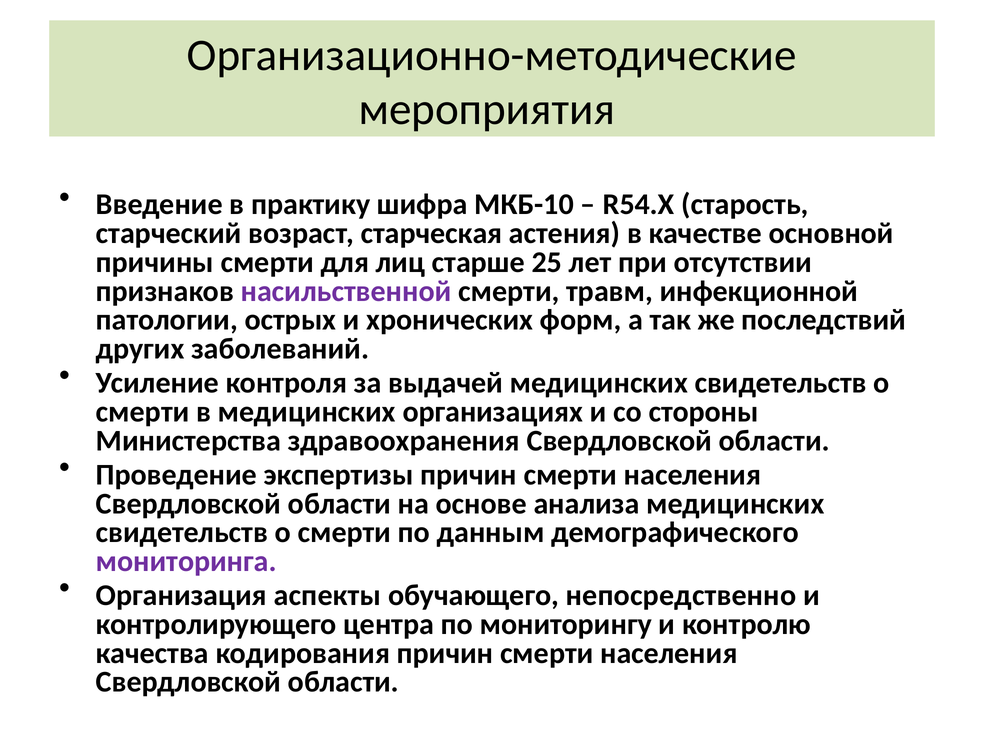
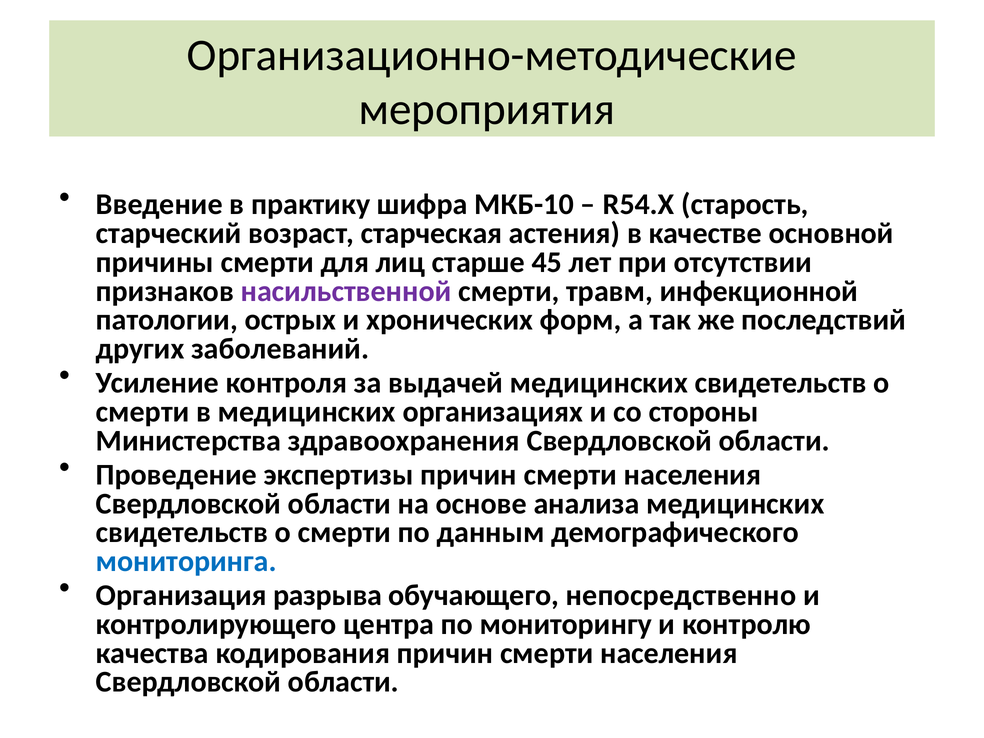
25: 25 -> 45
мониторинга colour: purple -> blue
аспекты: аспекты -> разрыва
